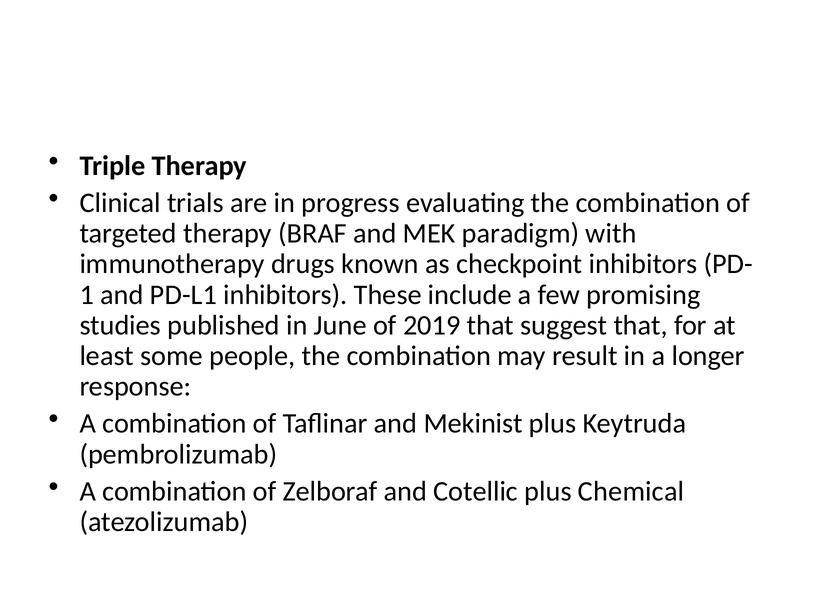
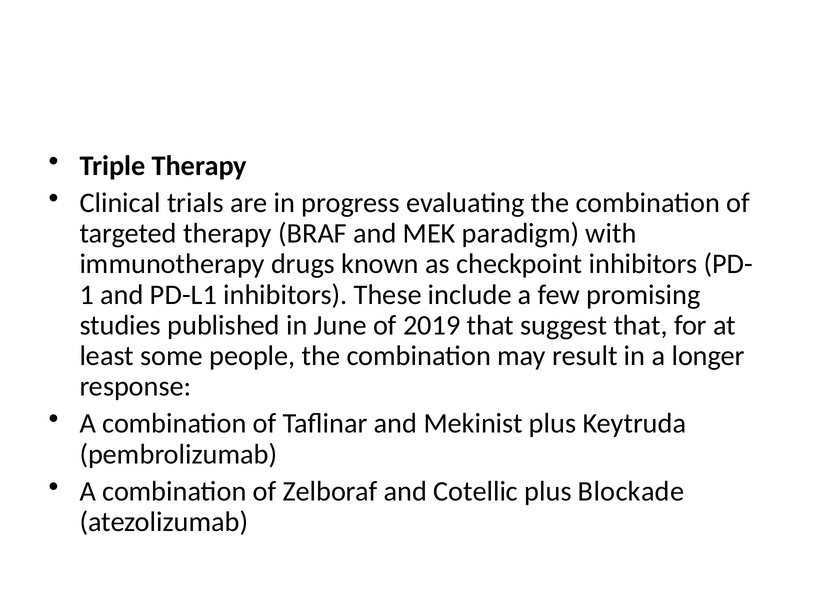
Chemical: Chemical -> Blockade
